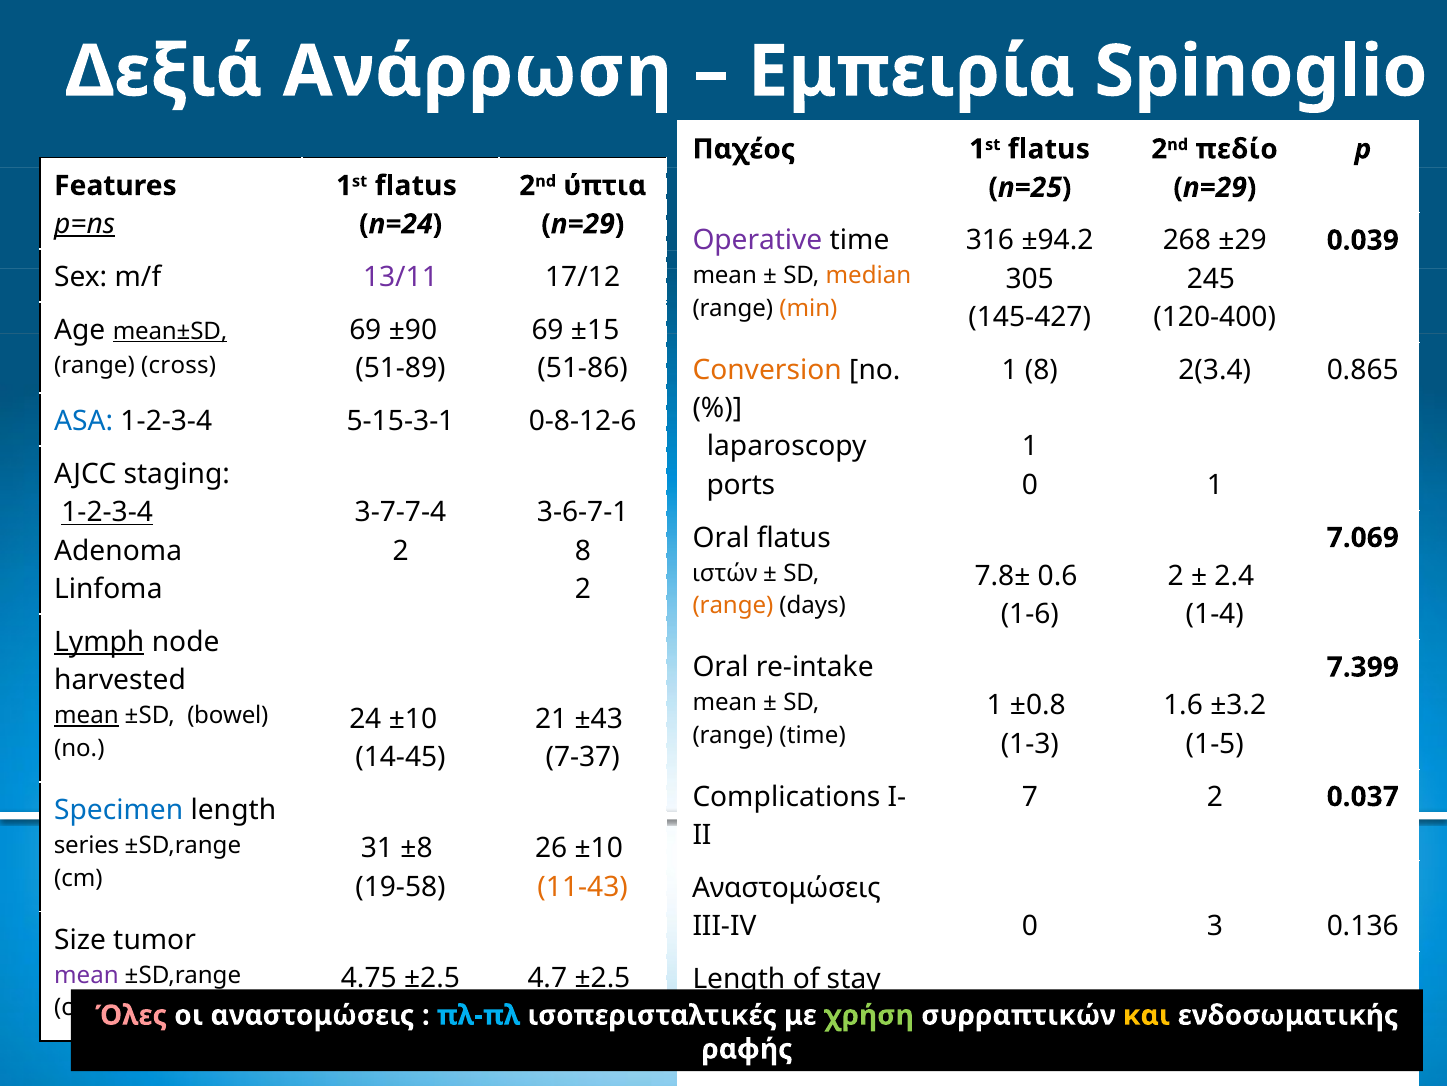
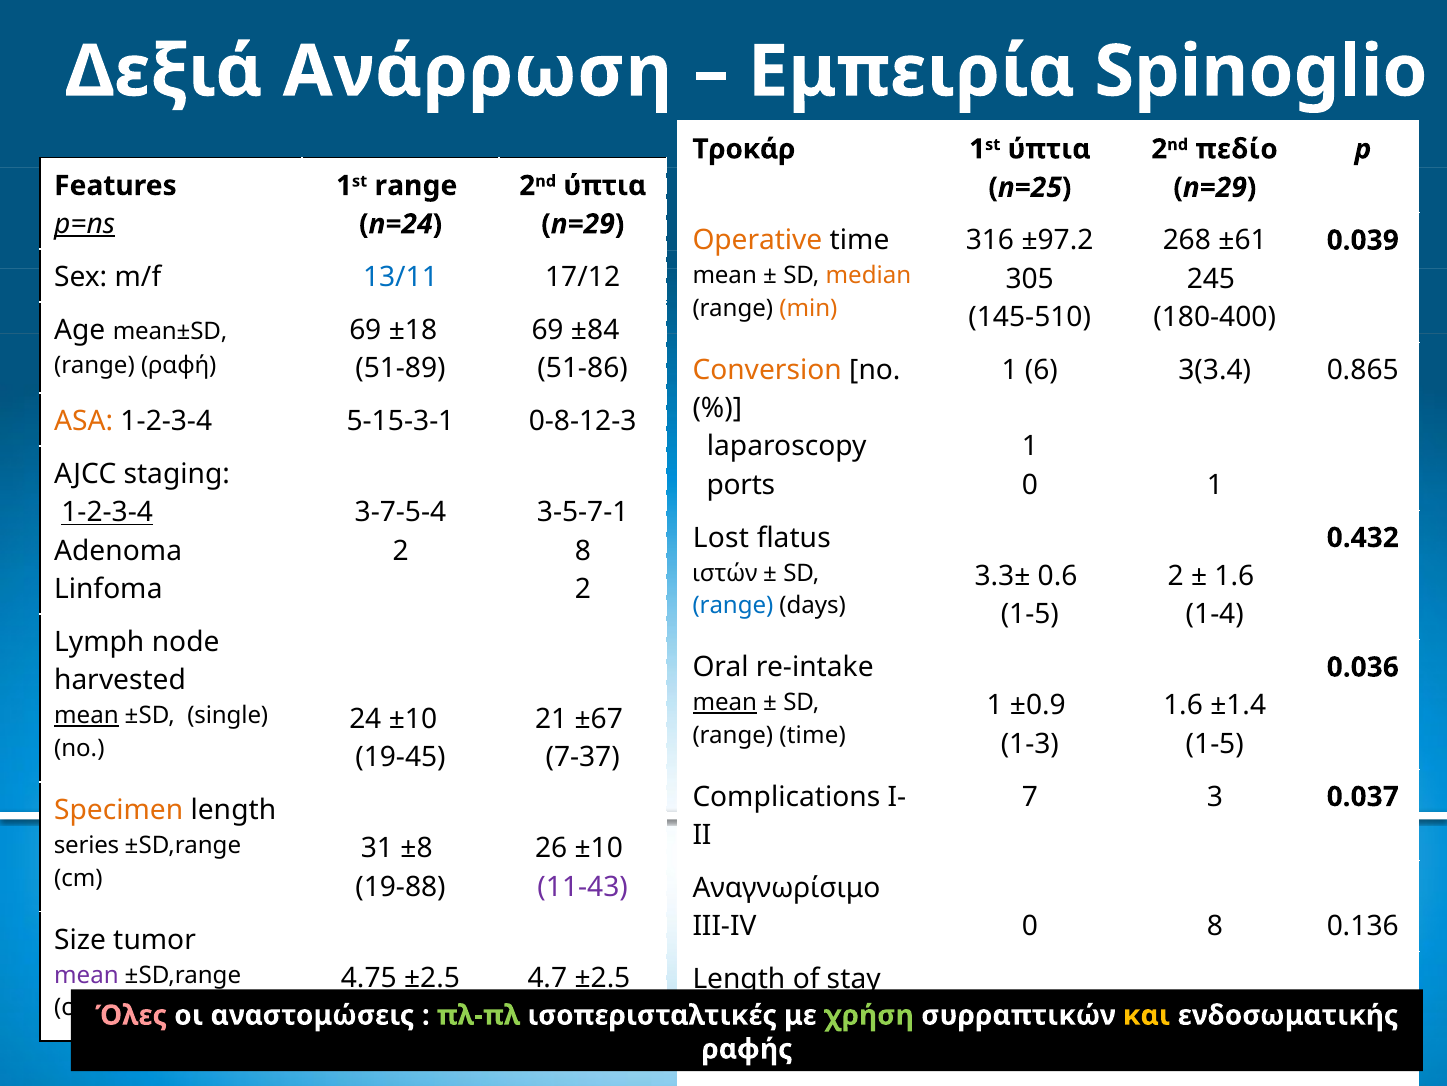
Παχέος: Παχέος -> Τροκάρ
flatus at (1049, 149): flatus -> ύπτια
flatus at (416, 186): flatus -> range
Operative colour: purple -> orange
±94.2: ±94.2 -> ±97.2
±29: ±29 -> ±61
13/11 colour: purple -> blue
145-427: 145-427 -> 145-510
120-400: 120-400 -> 180-400
mean±SD underline: present -> none
±90: ±90 -> ±18
±15: ±15 -> ±84
cross: cross -> ραφή
1 8: 8 -> 6
2(3.4: 2(3.4 -> 3(3.4
ASA colour: blue -> orange
0-8-12-6: 0-8-12-6 -> 0-8-12-3
3-7-7-4: 3-7-7-4 -> 3-7-5-4
3-6-7-1: 3-6-7-1 -> 3-5-7-1
Oral at (721, 537): Oral -> Lost
7.069: 7.069 -> 0.432
7.8±: 7.8± -> 3.3±
2.4 at (1234, 576): 2.4 -> 1.6
range at (733, 606) colour: orange -> blue
1-6 at (1030, 614): 1-6 -> 1-5
Lymph underline: present -> none
7.399: 7.399 -> 0.036
mean at (725, 702) underline: none -> present
±0.8: ±0.8 -> ±0.9
±3.2: ±3.2 -> ±1.4
bowel: bowel -> single
±43: ±43 -> ±67
14-45: 14-45 -> 19-45
7 2: 2 -> 3
Specimen colour: blue -> orange
19-58: 19-58 -> 19-88
11-43 colour: orange -> purple
Αναστομώσεις at (787, 887): Αναστομώσεις -> Αναγνωρίσιμο
0 3: 3 -> 8
πλ-πλ colour: light blue -> light green
